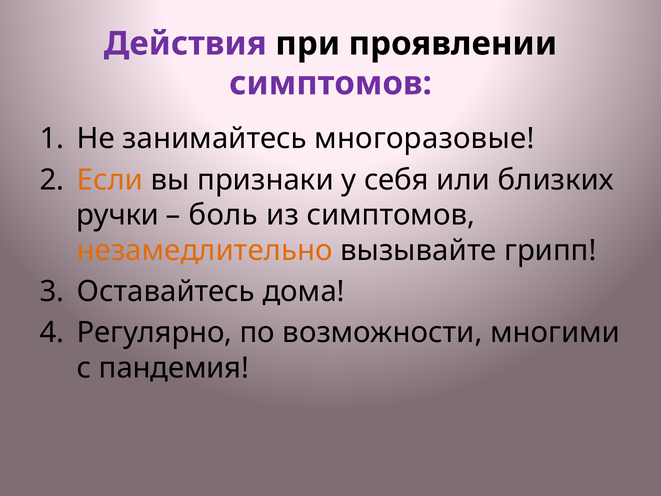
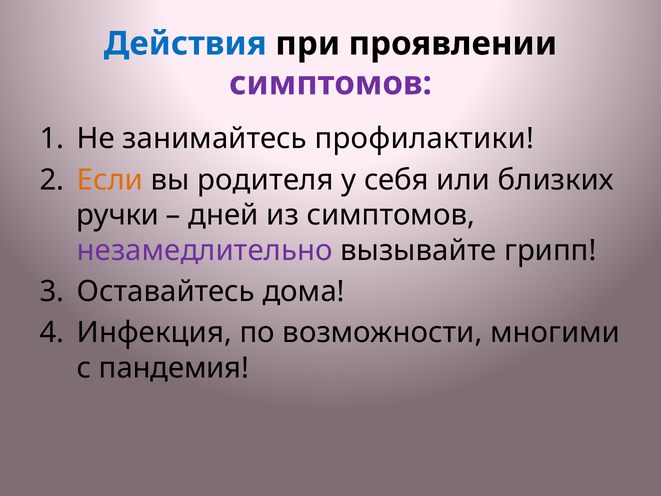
Действия colour: purple -> blue
многоразовые: многоразовые -> профилактики
признаки: признаки -> родителя
боль: боль -> дней
незамедлительно colour: orange -> purple
Регулярно: Регулярно -> Инфекция
